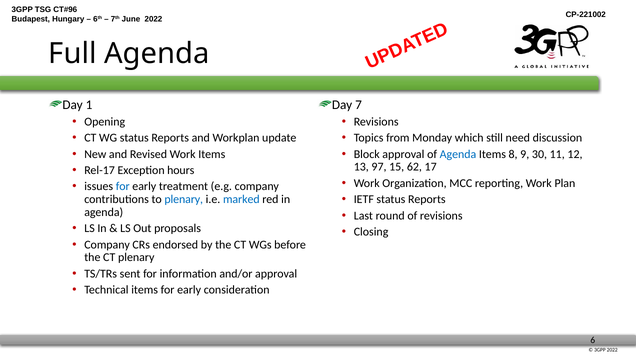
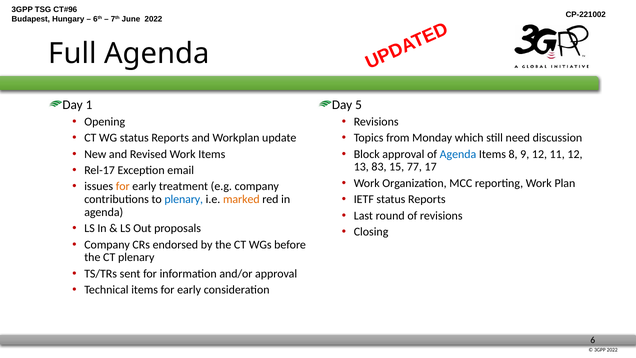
7: 7 -> 5
9 30: 30 -> 12
97: 97 -> 83
62: 62 -> 77
hours: hours -> email
for at (123, 186) colour: blue -> orange
marked colour: blue -> orange
